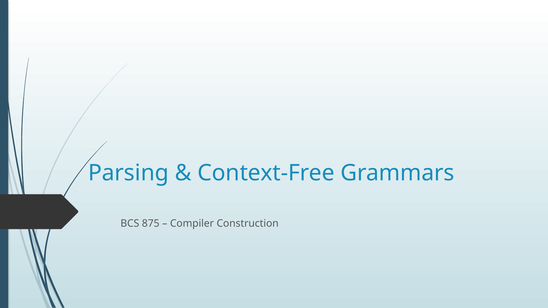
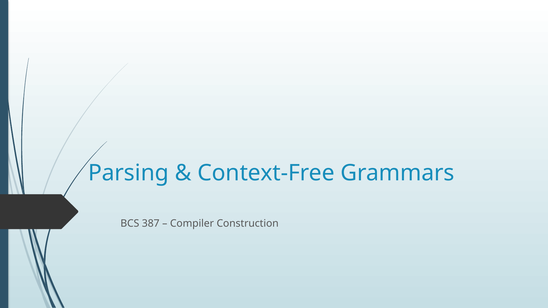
875: 875 -> 387
